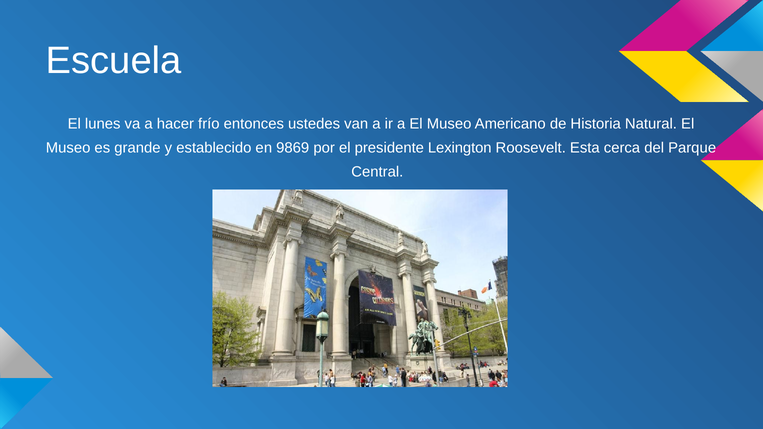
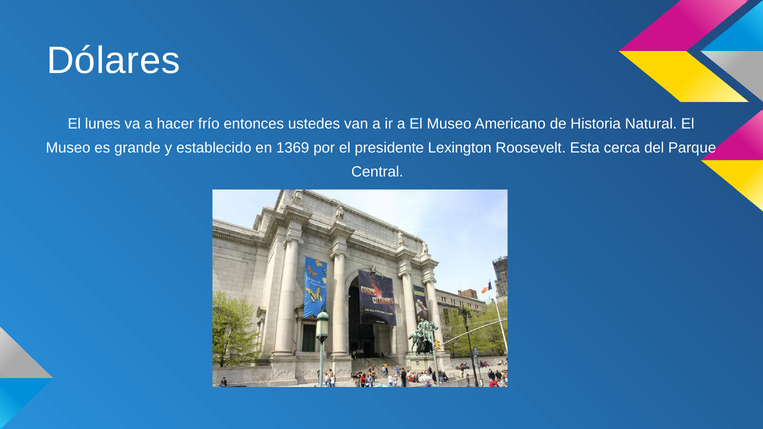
Escuela: Escuela -> Dólares
9869: 9869 -> 1369
